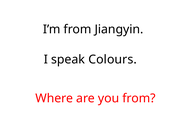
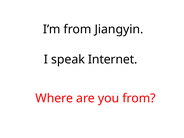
Colours: Colours -> Internet
